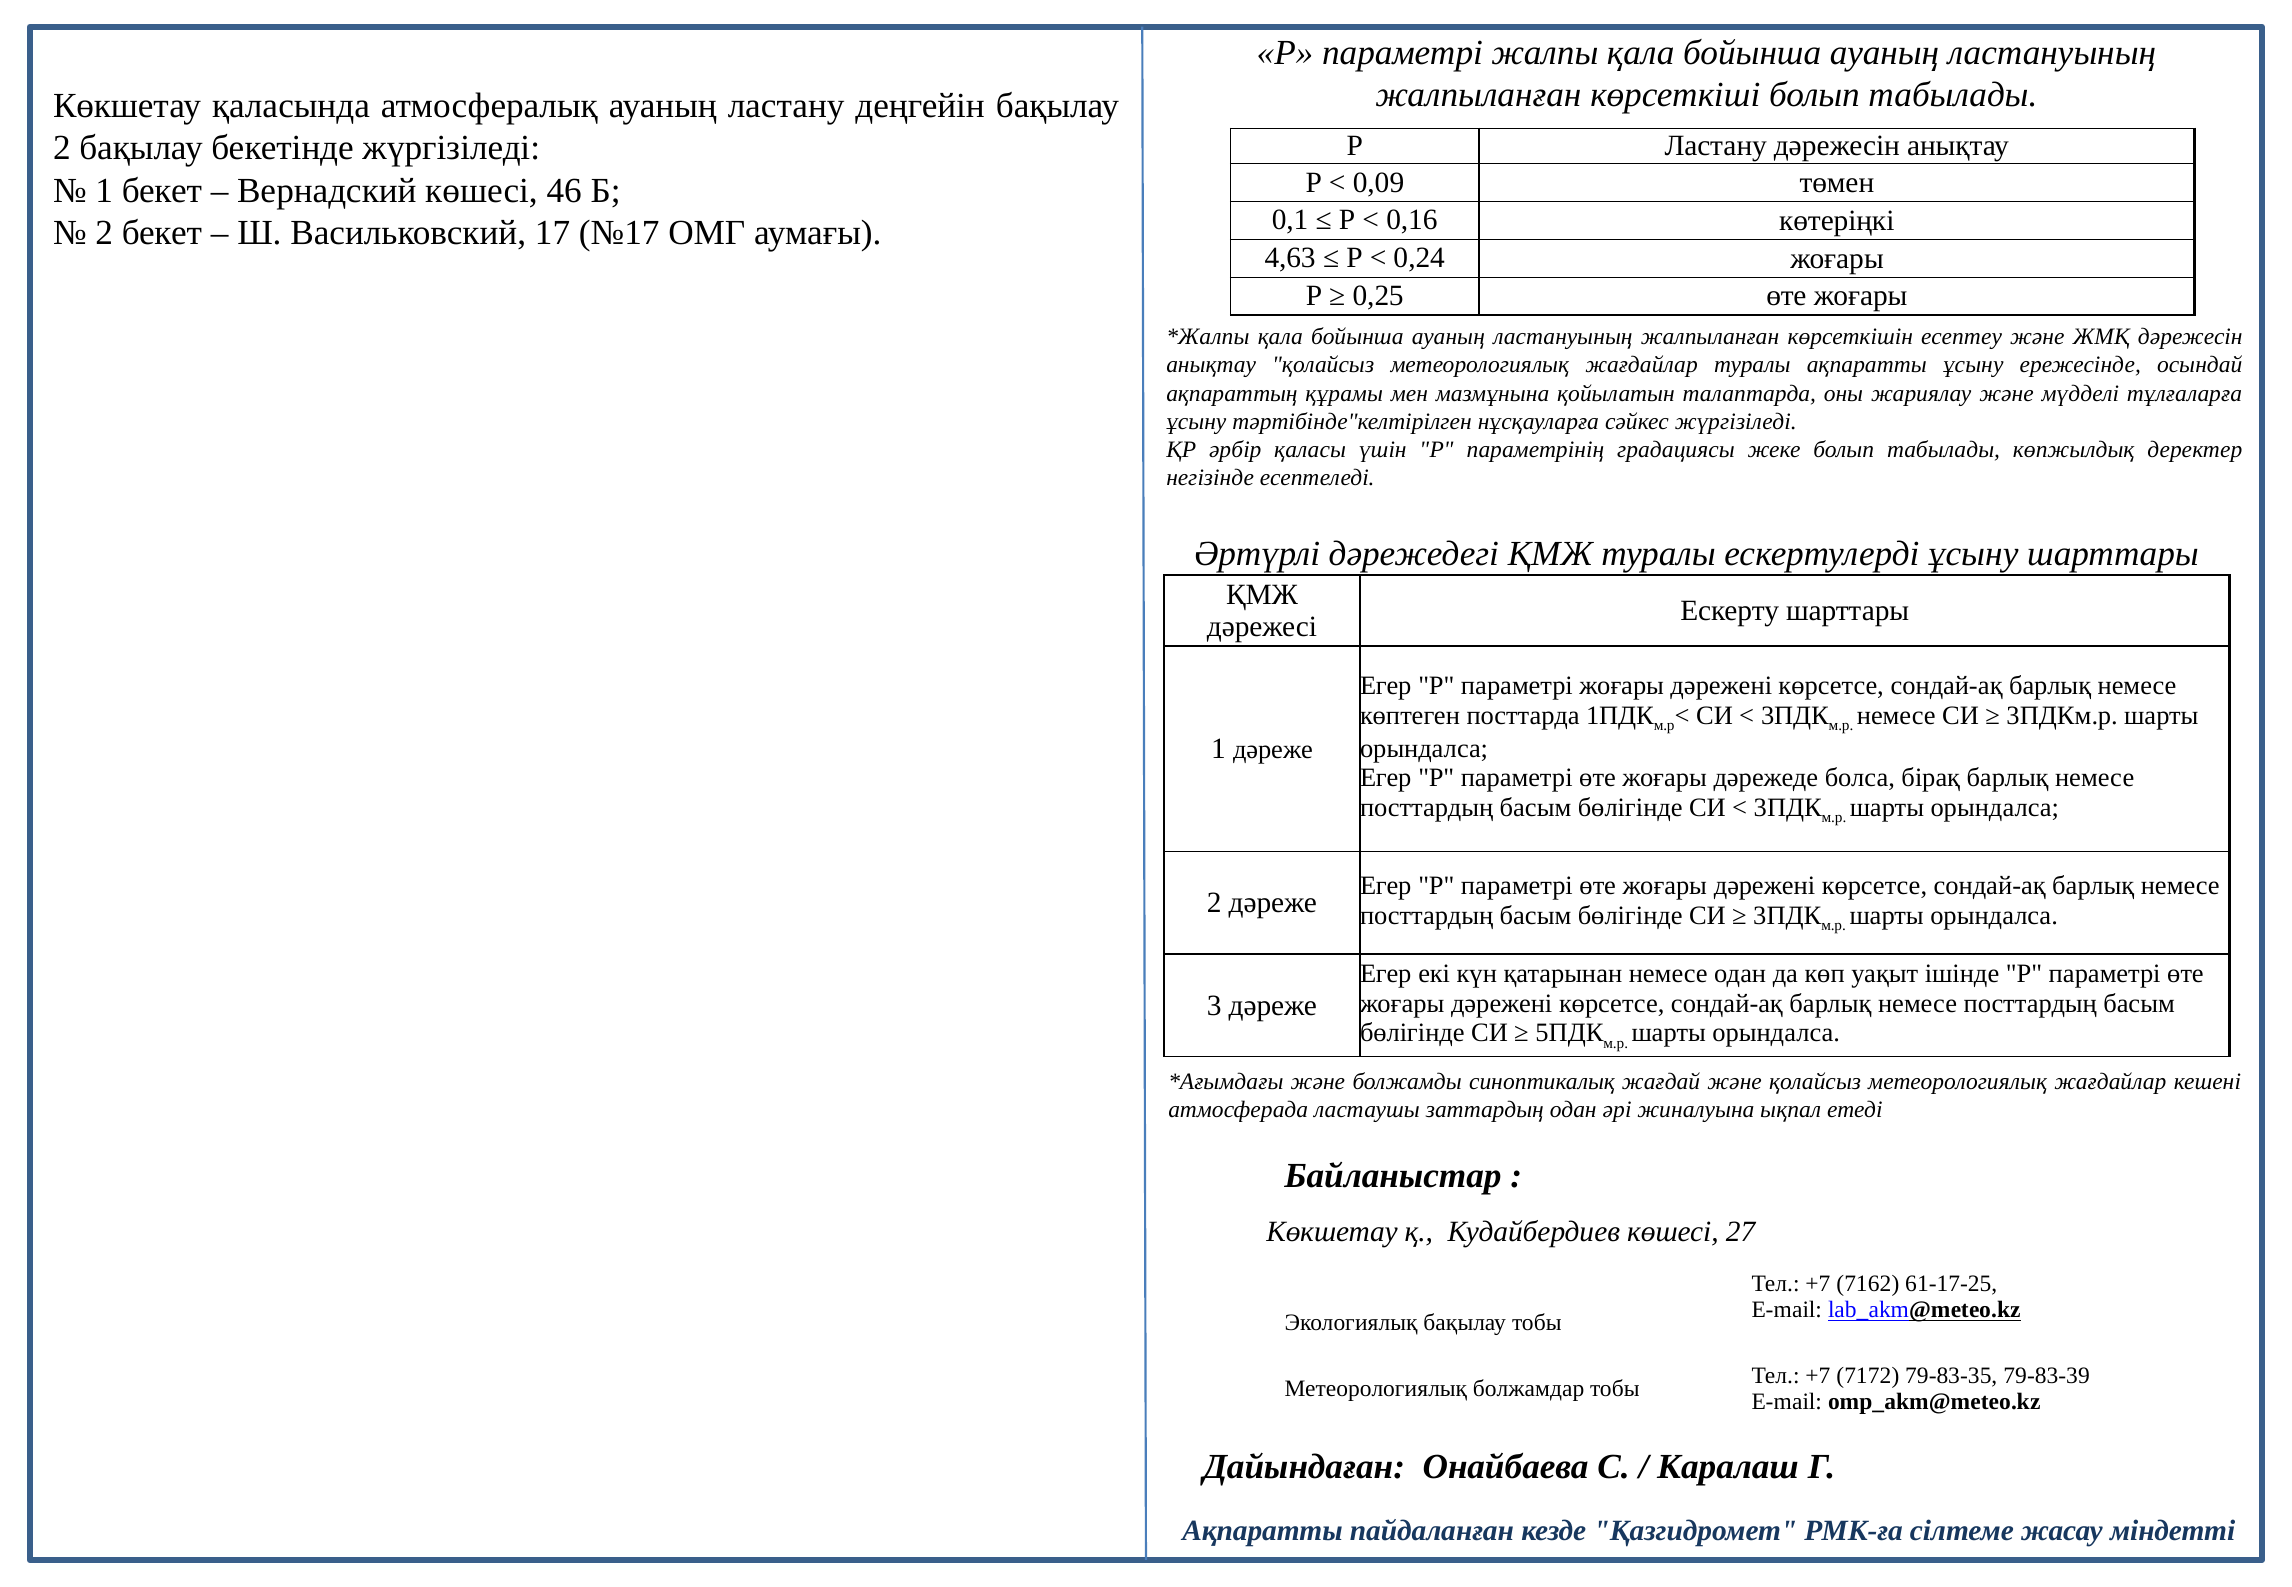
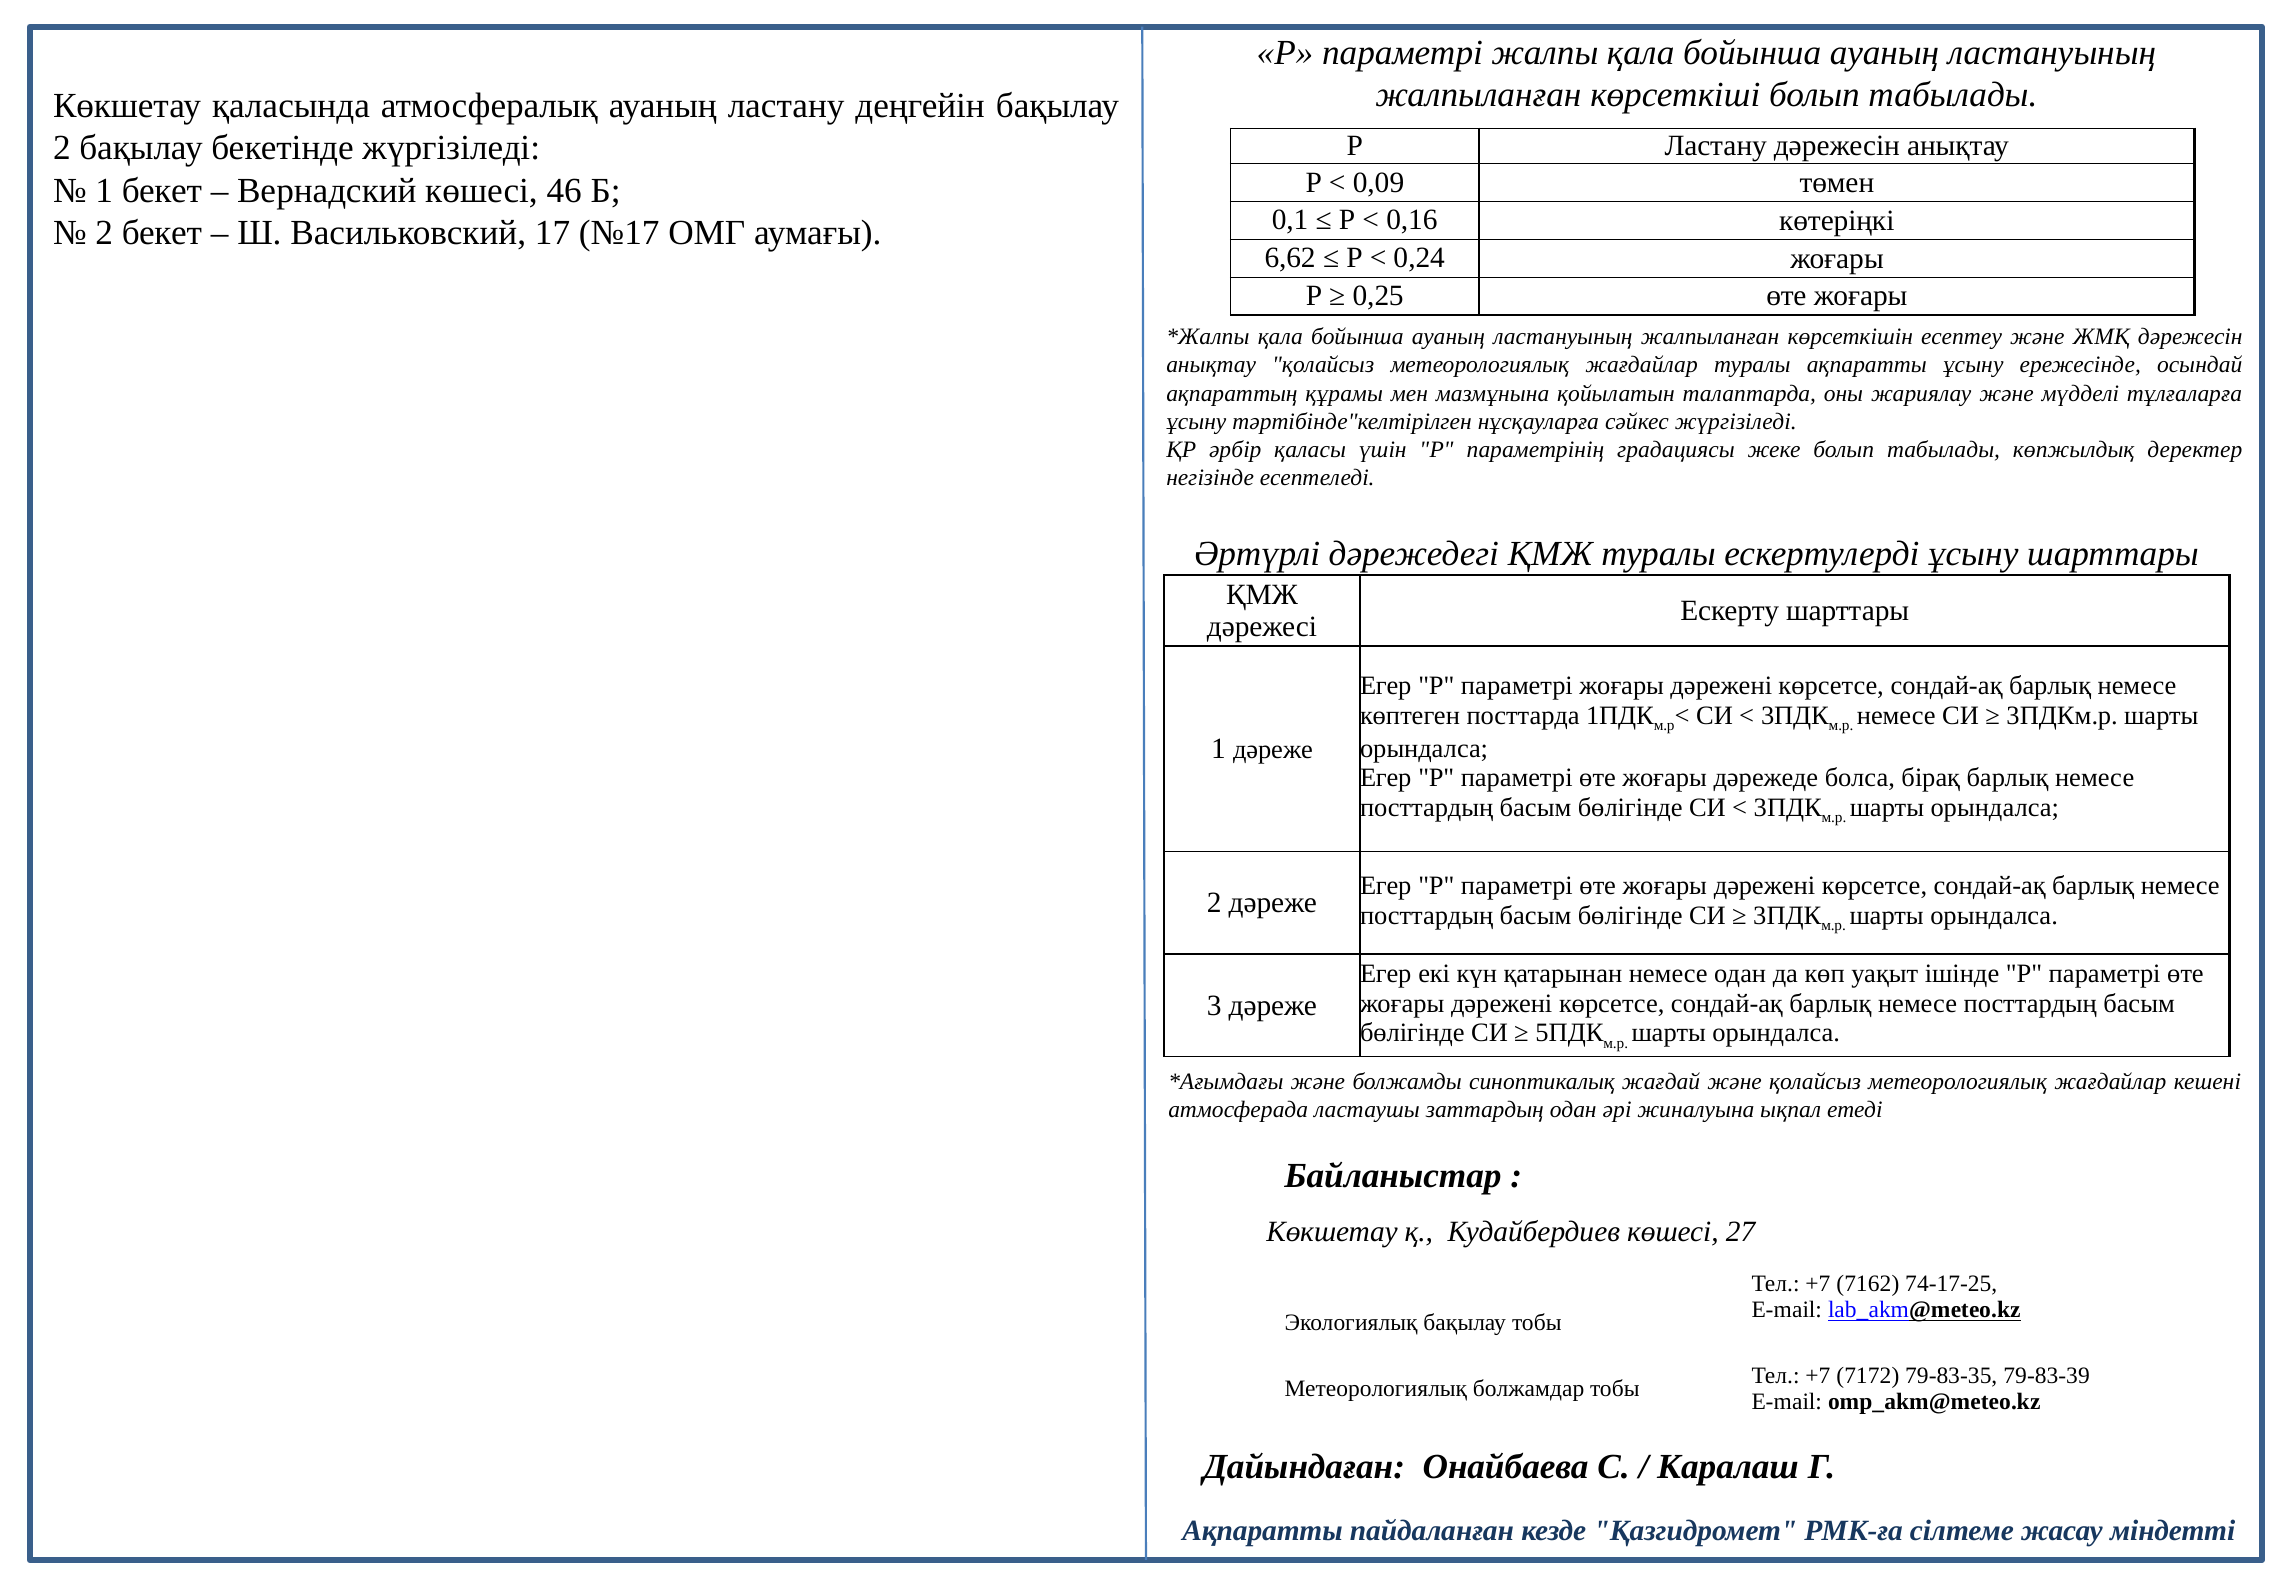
4,63: 4,63 -> 6,62
61-17-25: 61-17-25 -> 74-17-25
